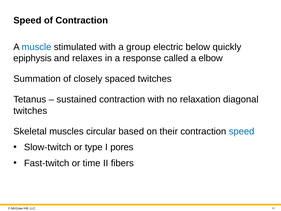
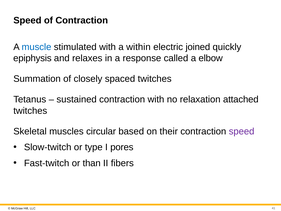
group: group -> within
below: below -> joined
diagonal: diagonal -> attached
speed at (242, 131) colour: blue -> purple
time: time -> than
